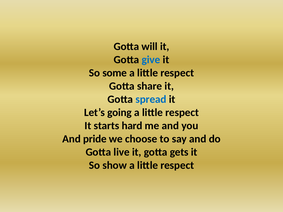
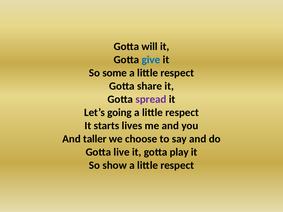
spread colour: blue -> purple
hard: hard -> lives
pride: pride -> taller
gets: gets -> play
